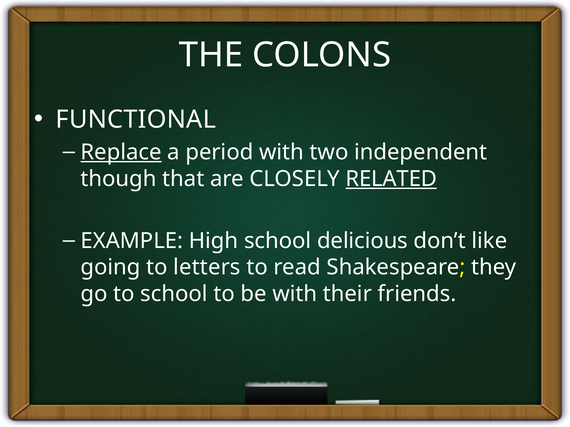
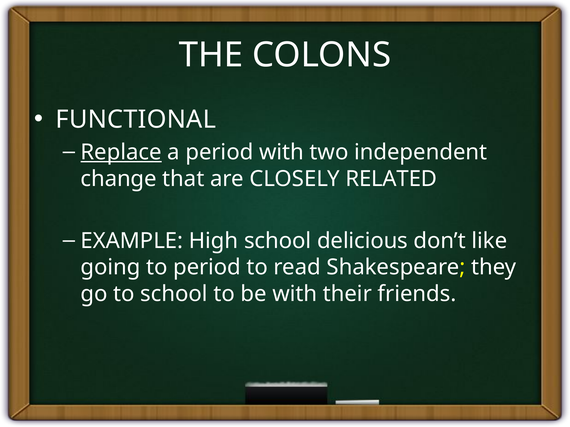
though: though -> change
RELATED underline: present -> none
to letters: letters -> period
